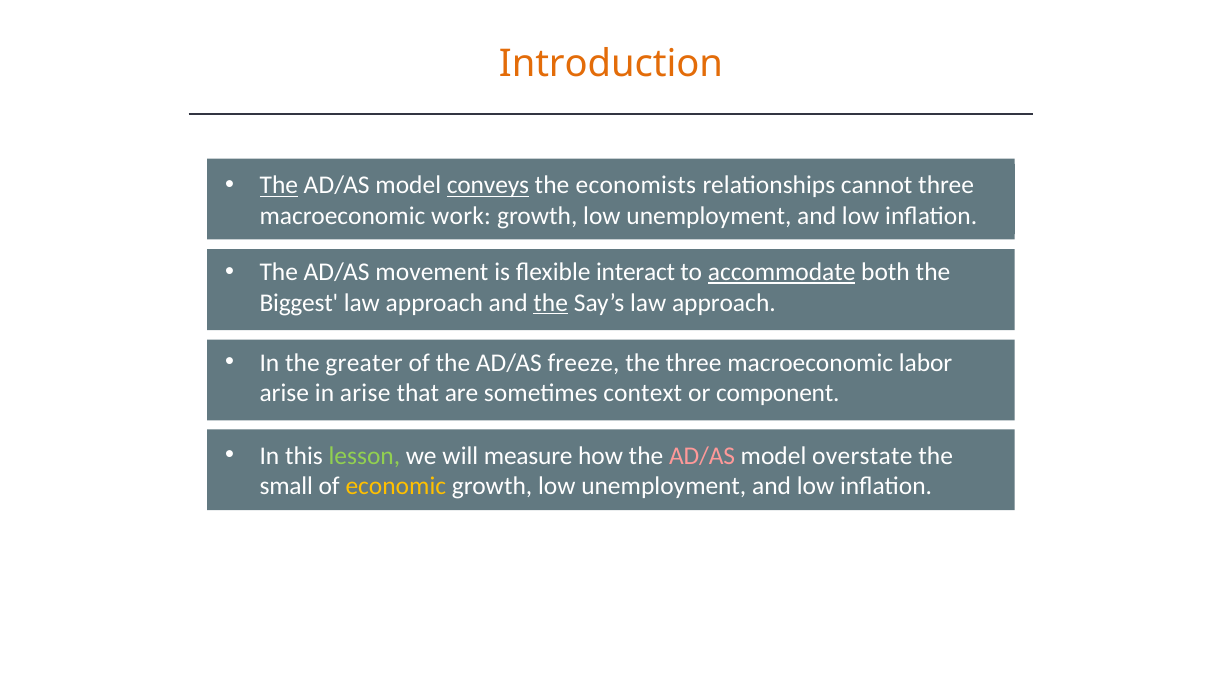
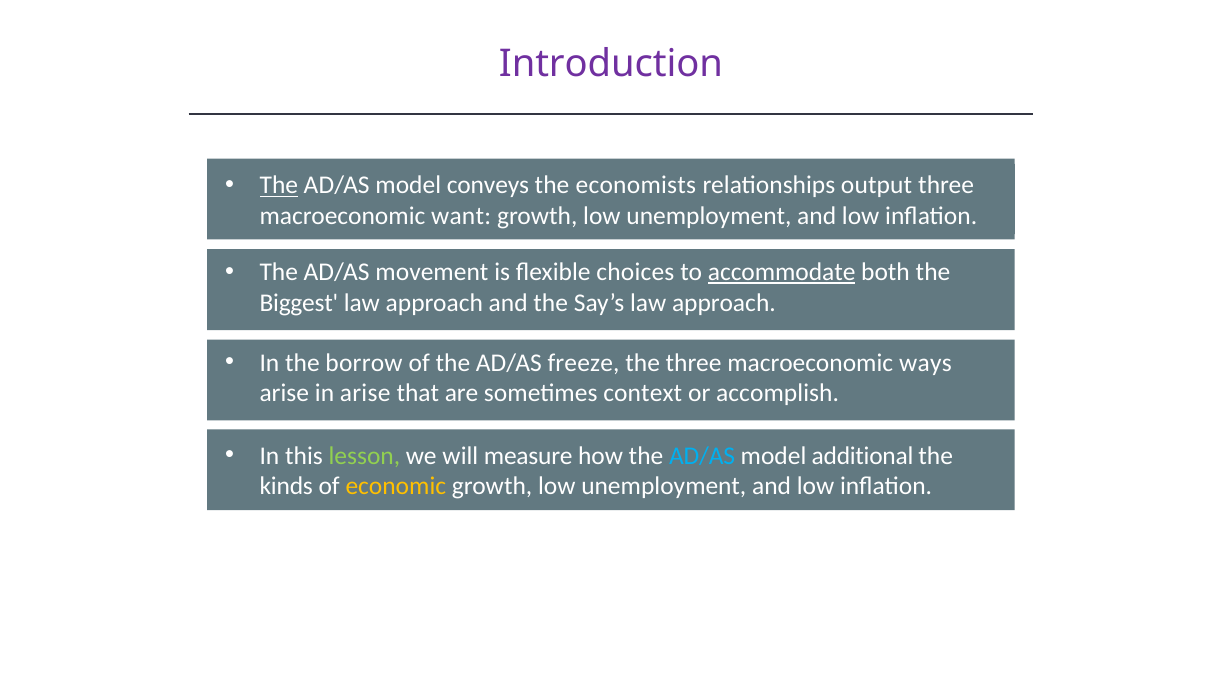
Introduction colour: orange -> purple
conveys underline: present -> none
cannot: cannot -> output
work: work -> want
interact: interact -> choices
the at (551, 302) underline: present -> none
greater: greater -> borrow
labor: labor -> ways
component: component -> accomplish
AD/AS at (702, 455) colour: pink -> light blue
overstate: overstate -> additional
small: small -> kinds
